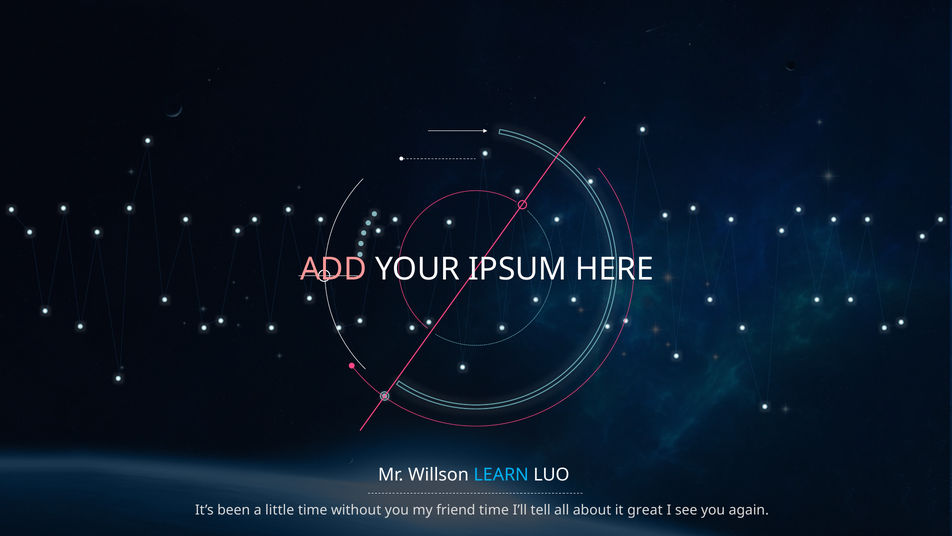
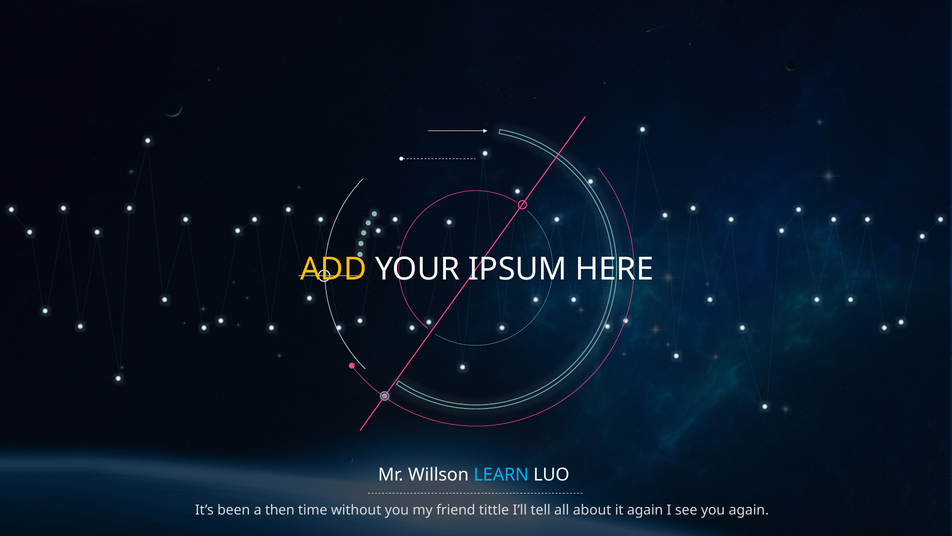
ADD colour: pink -> yellow
little: little -> then
friend time: time -> tittle
it great: great -> again
